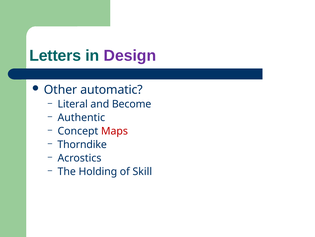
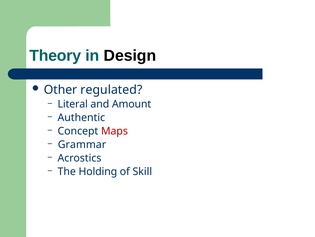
Letters: Letters -> Theory
Design colour: purple -> black
automatic: automatic -> regulated
Become: Become -> Amount
Thorndike: Thorndike -> Grammar
